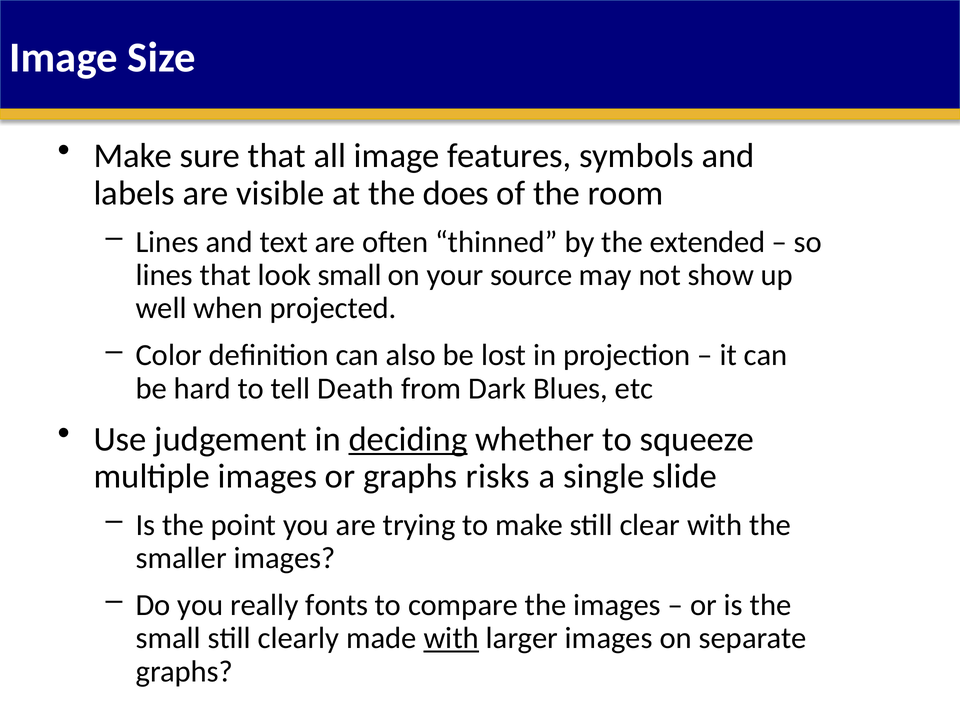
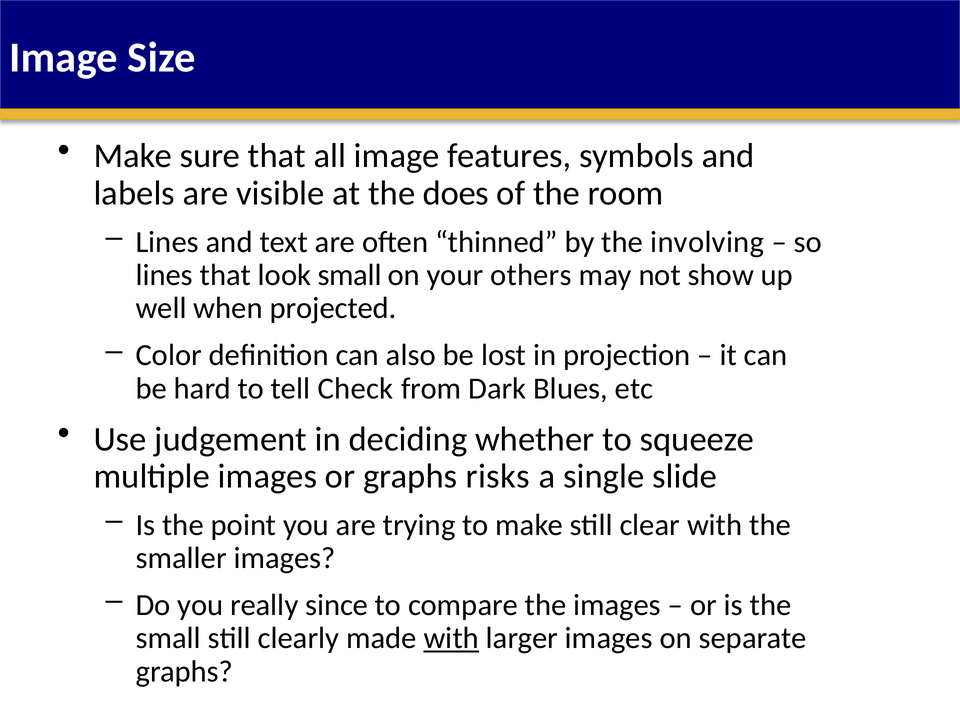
extended: extended -> involving
source: source -> others
Death: Death -> Check
deciding underline: present -> none
fonts: fonts -> since
